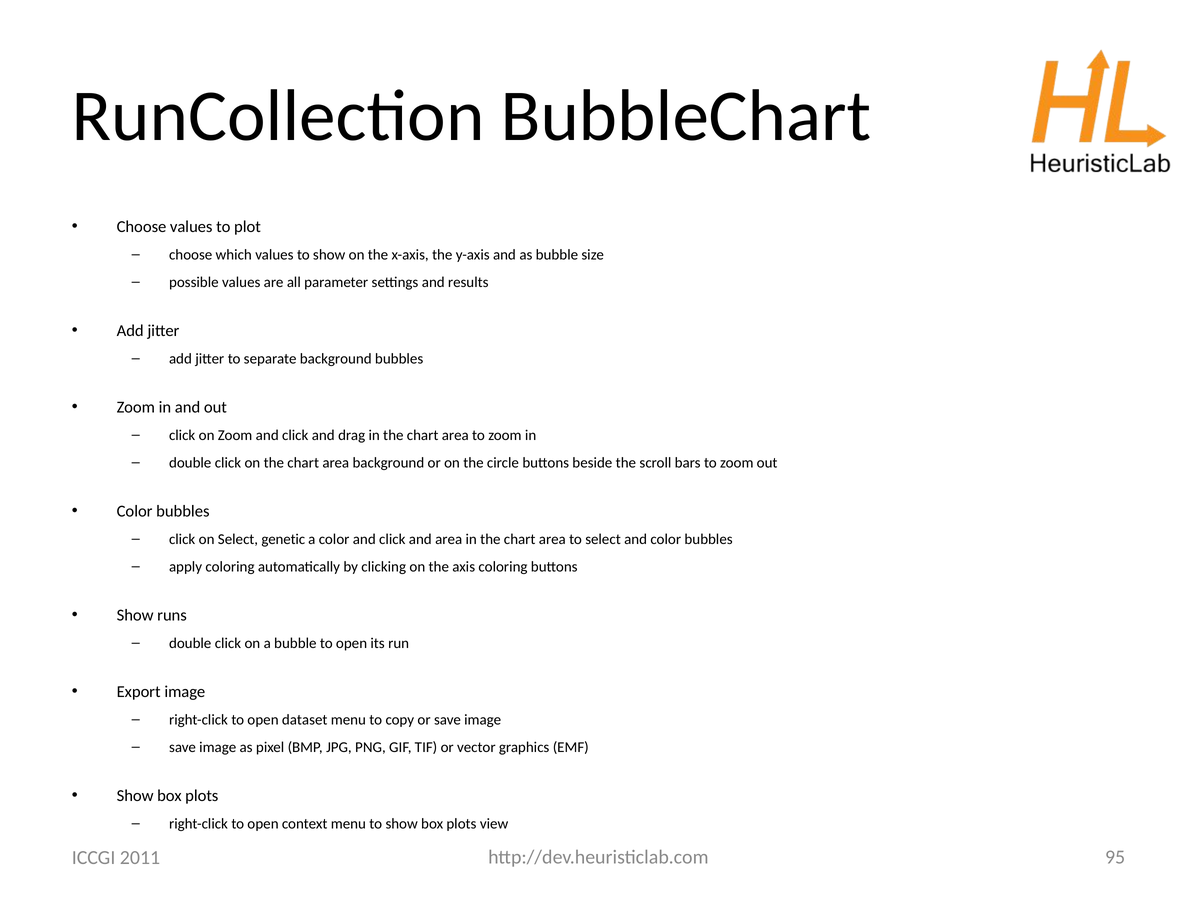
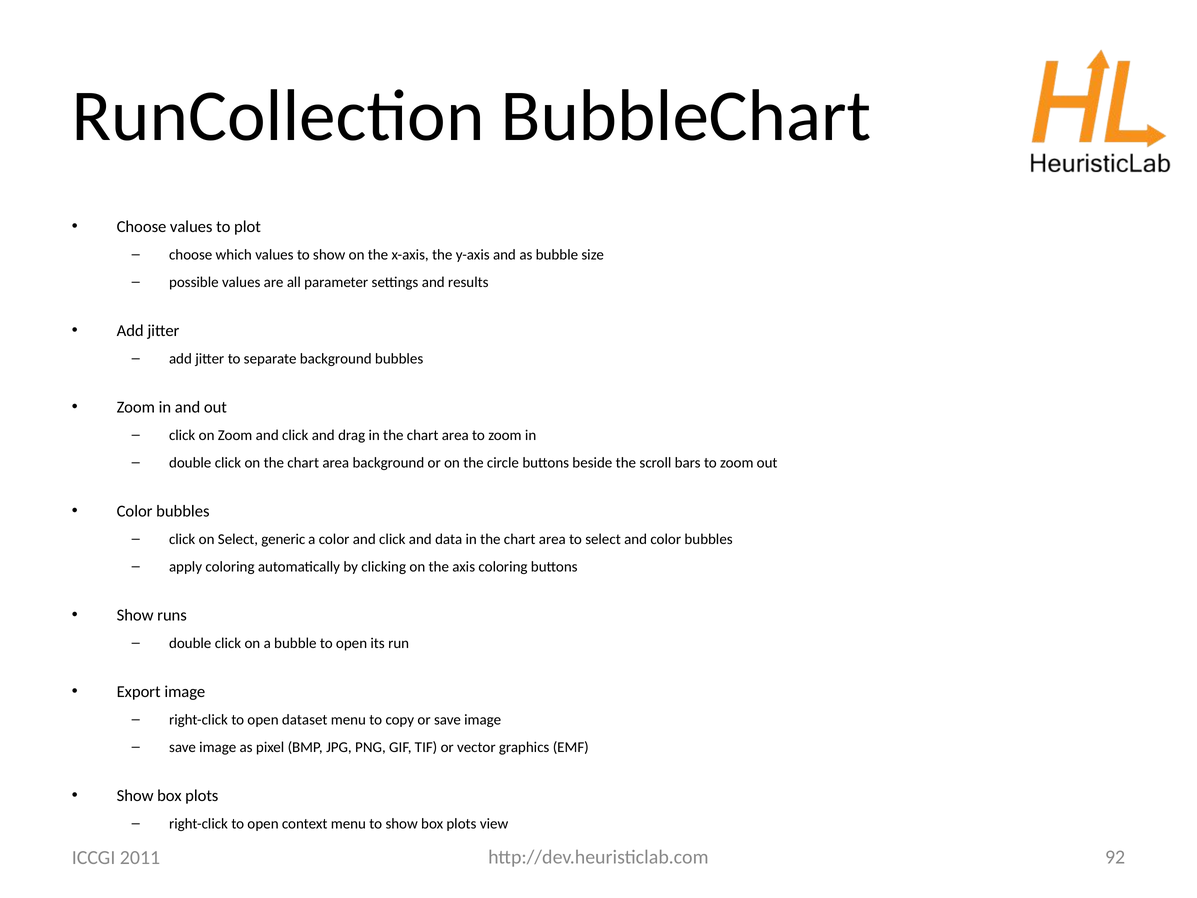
genetic: genetic -> generic
and area: area -> data
95: 95 -> 92
